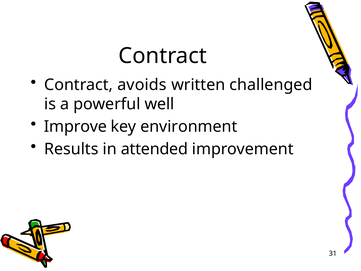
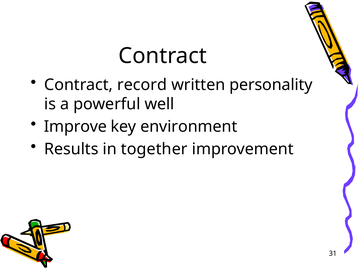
avoids: avoids -> record
challenged: challenged -> personality
attended: attended -> together
